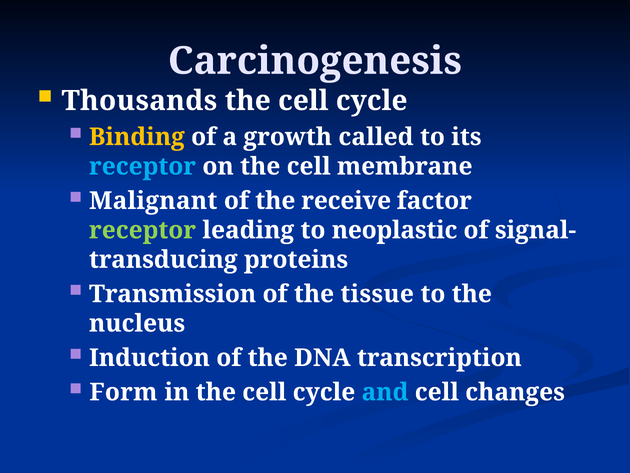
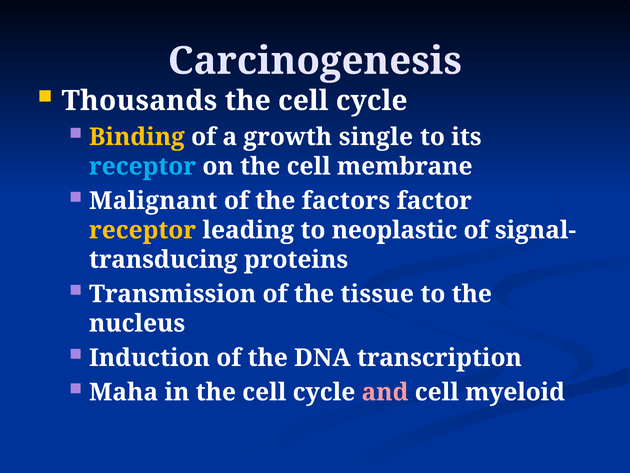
called: called -> single
receive: receive -> factors
receptor at (143, 230) colour: light green -> yellow
Form: Form -> Maha
and colour: light blue -> pink
changes: changes -> myeloid
